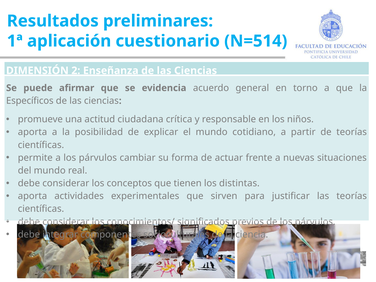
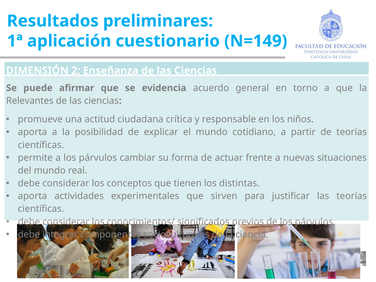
N=514: N=514 -> N=149
Específicos: Específicos -> Relevantes
